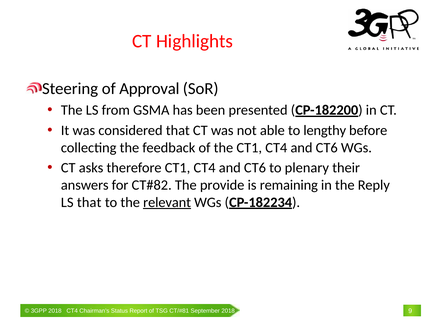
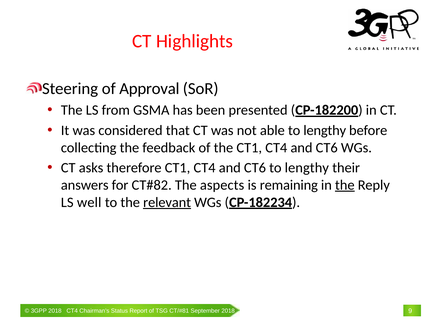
CT6 to plenary: plenary -> lengthy
provide: provide -> aspects
the at (345, 185) underline: none -> present
LS that: that -> well
